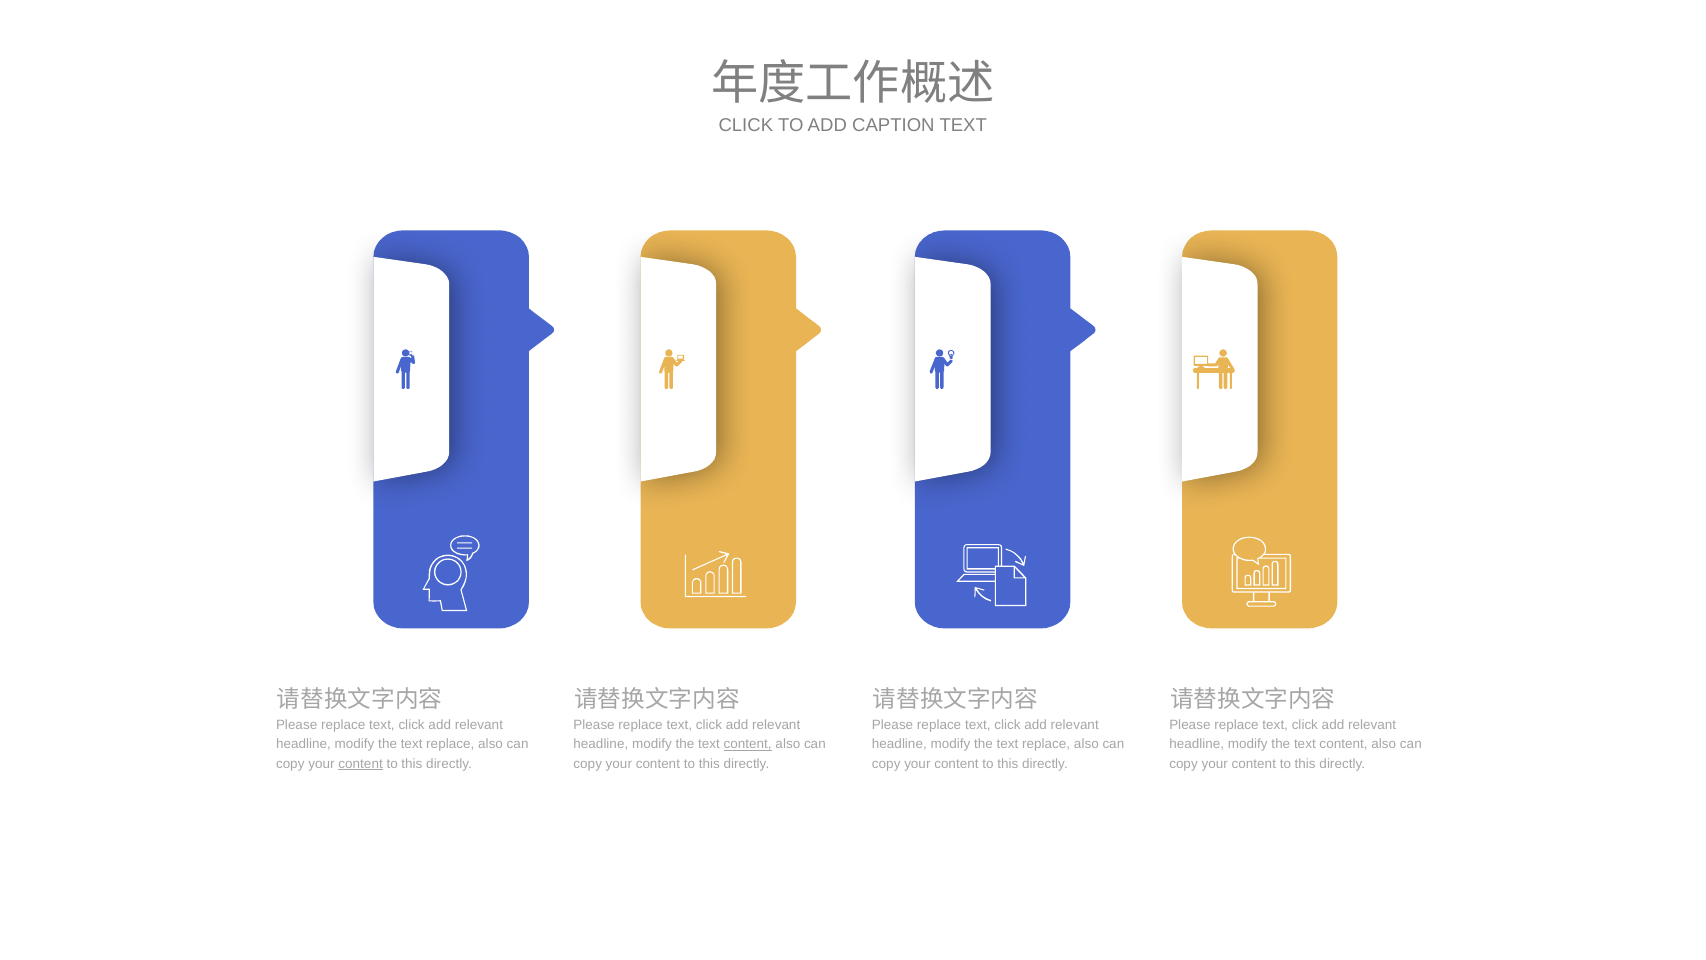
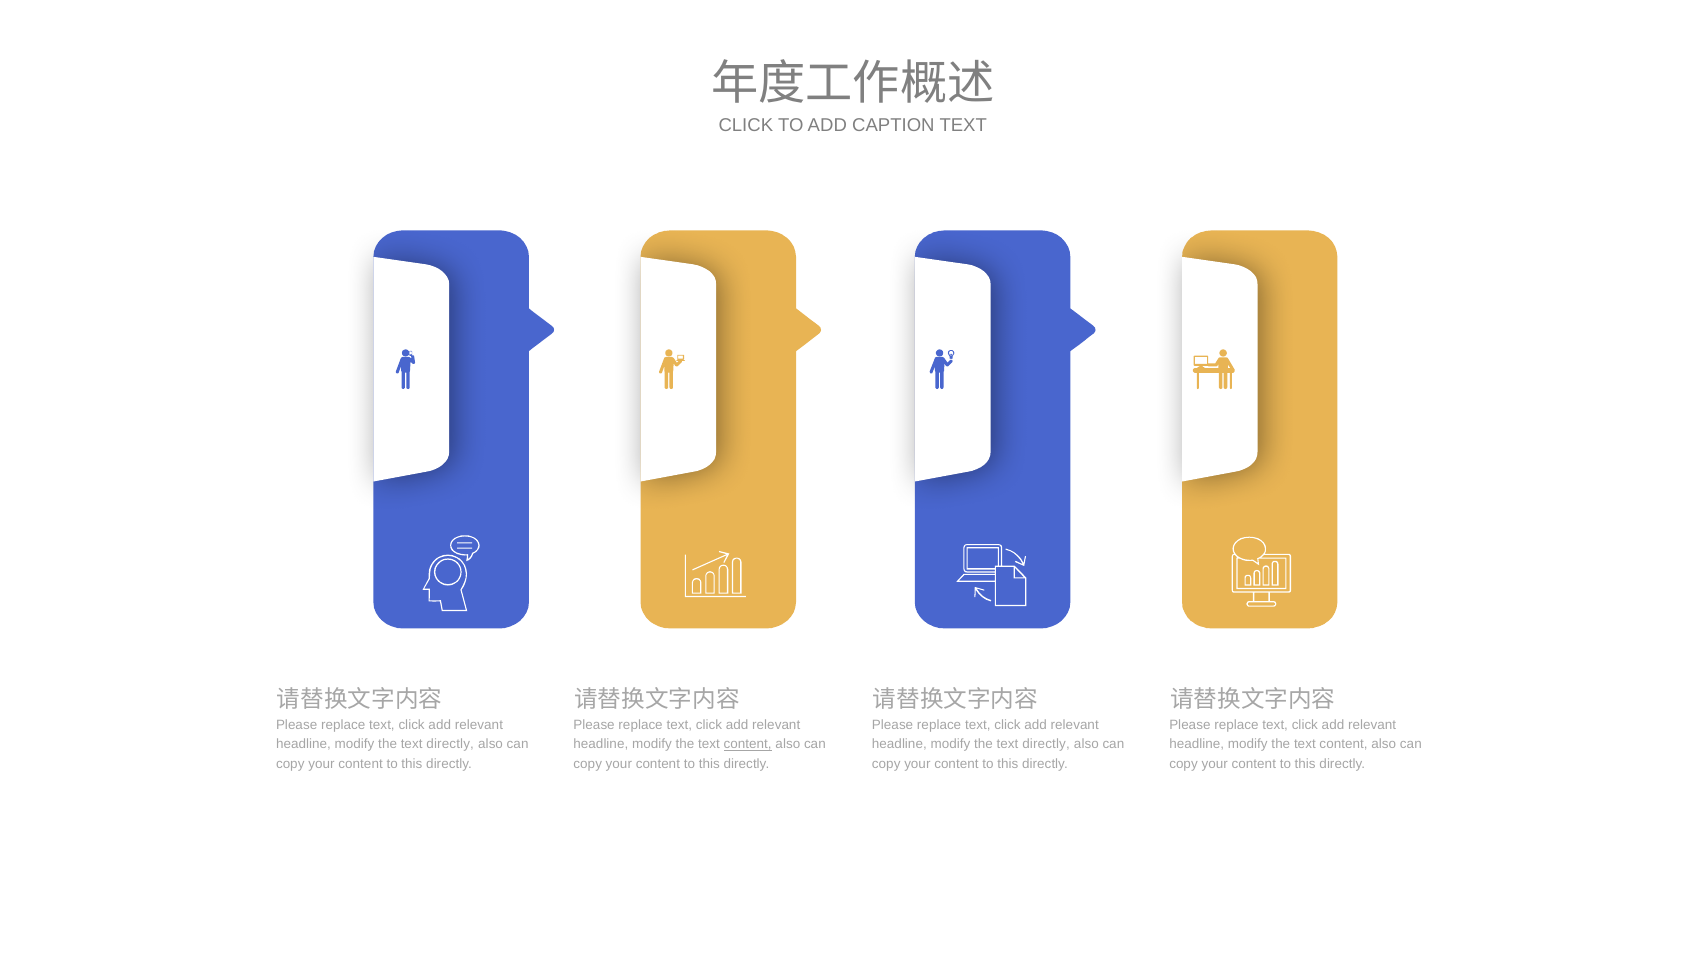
replace at (450, 744): replace -> directly
replace at (1046, 744): replace -> directly
content at (361, 763) underline: present -> none
